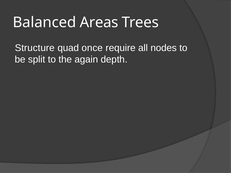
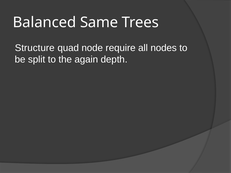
Areas: Areas -> Same
once: once -> node
